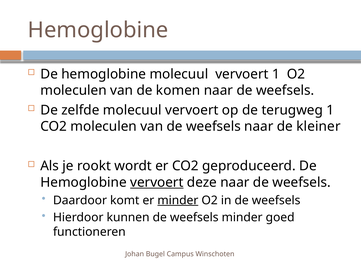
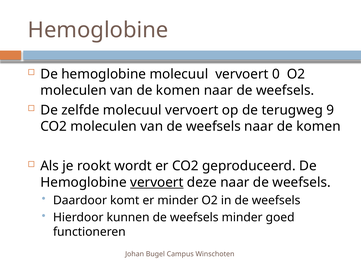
vervoert 1: 1 -> 0
terugweg 1: 1 -> 9
naar de kleiner: kleiner -> komen
minder at (178, 200) underline: present -> none
